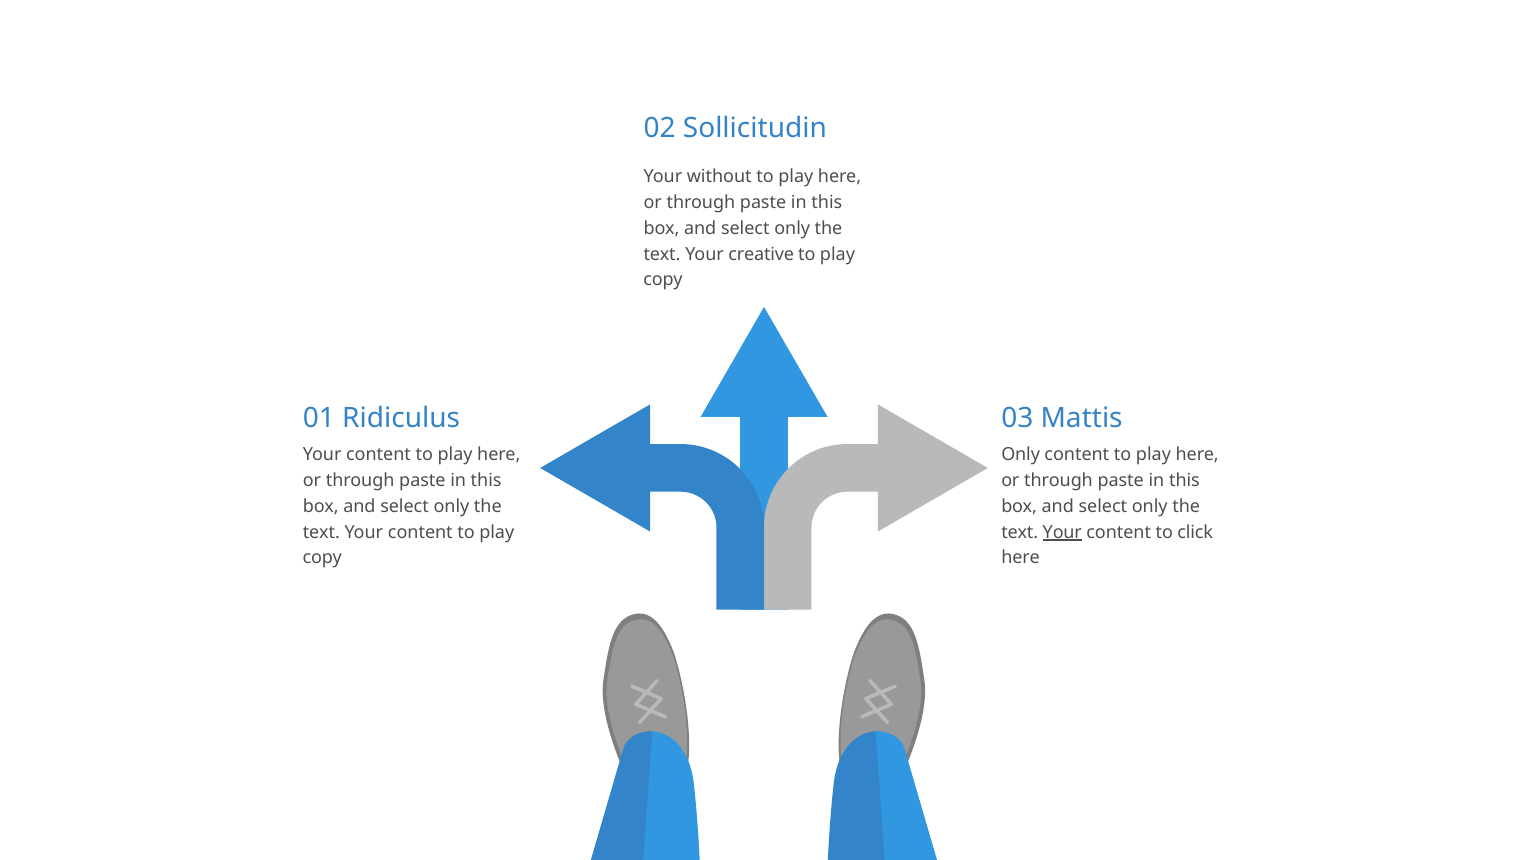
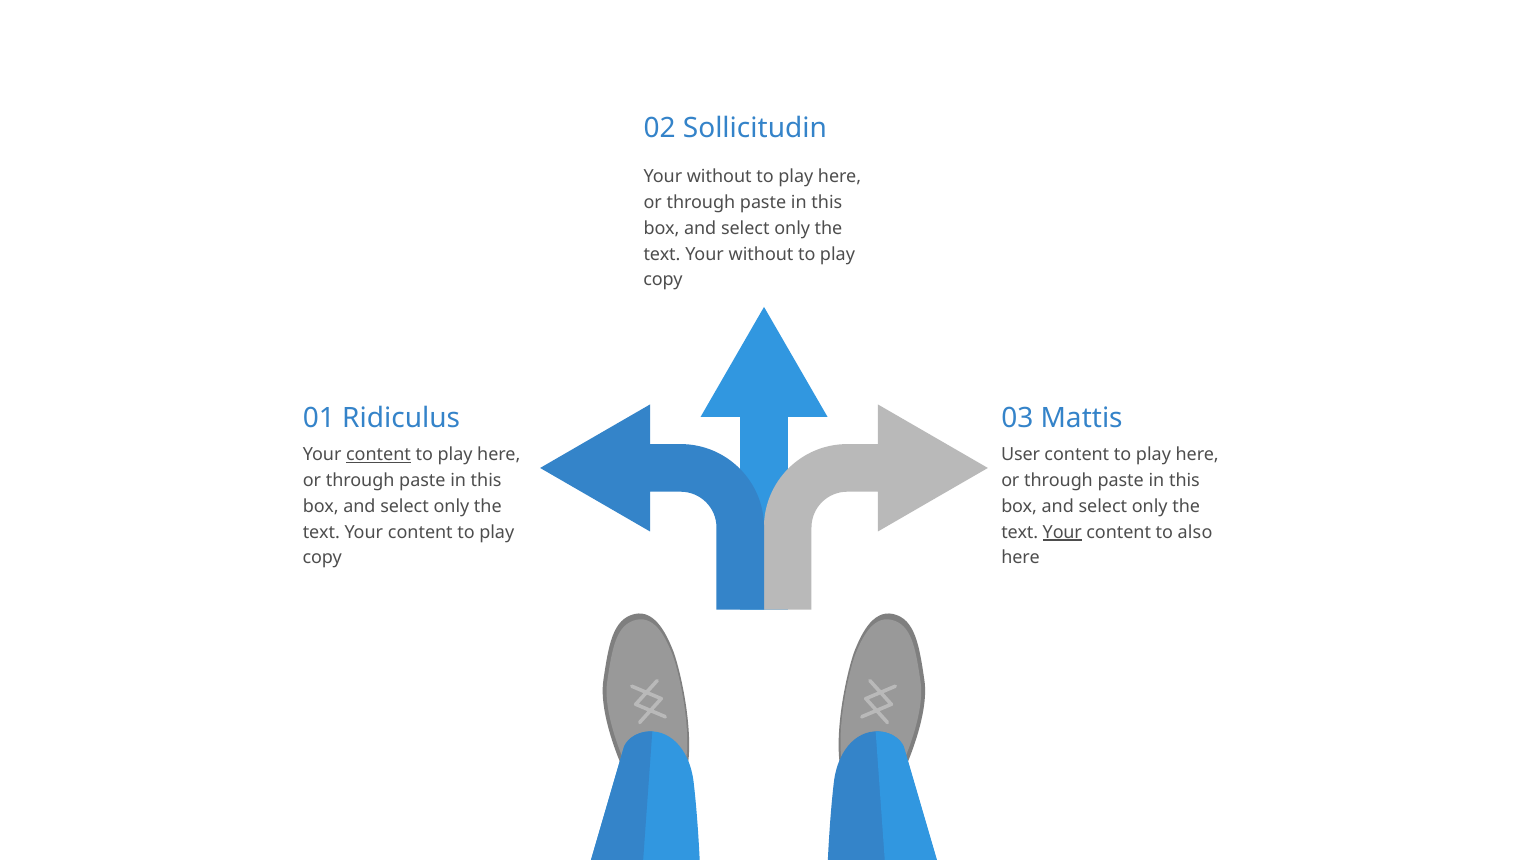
text Your creative: creative -> without
content at (379, 455) underline: none -> present
Only at (1021, 455): Only -> User
click: click -> also
